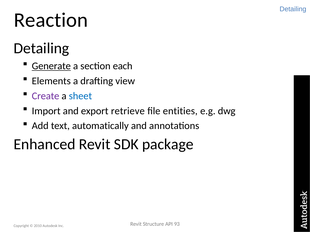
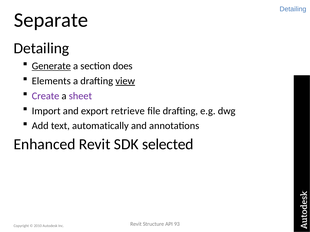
Reaction: Reaction -> Separate
each: each -> does
view underline: none -> present
sheet colour: blue -> purple
file entities: entities -> drafting
package: package -> selected
